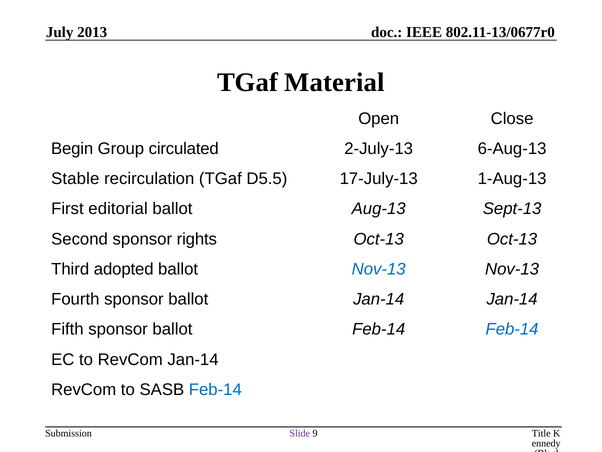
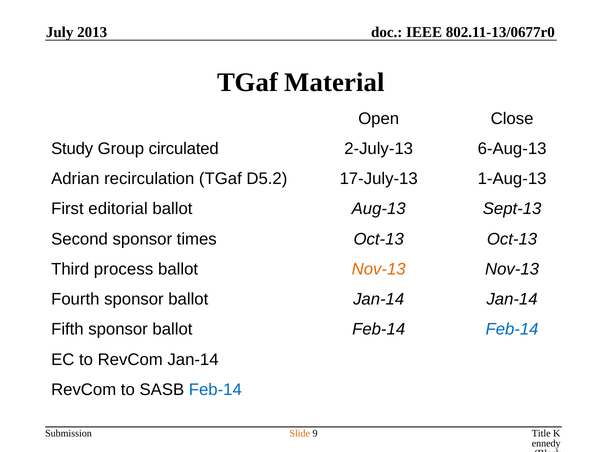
Begin: Begin -> Study
Stable: Stable -> Adrian
D5.5: D5.5 -> D5.2
rights: rights -> times
adopted: adopted -> process
Nov-13 at (379, 269) colour: blue -> orange
Slide colour: purple -> orange
